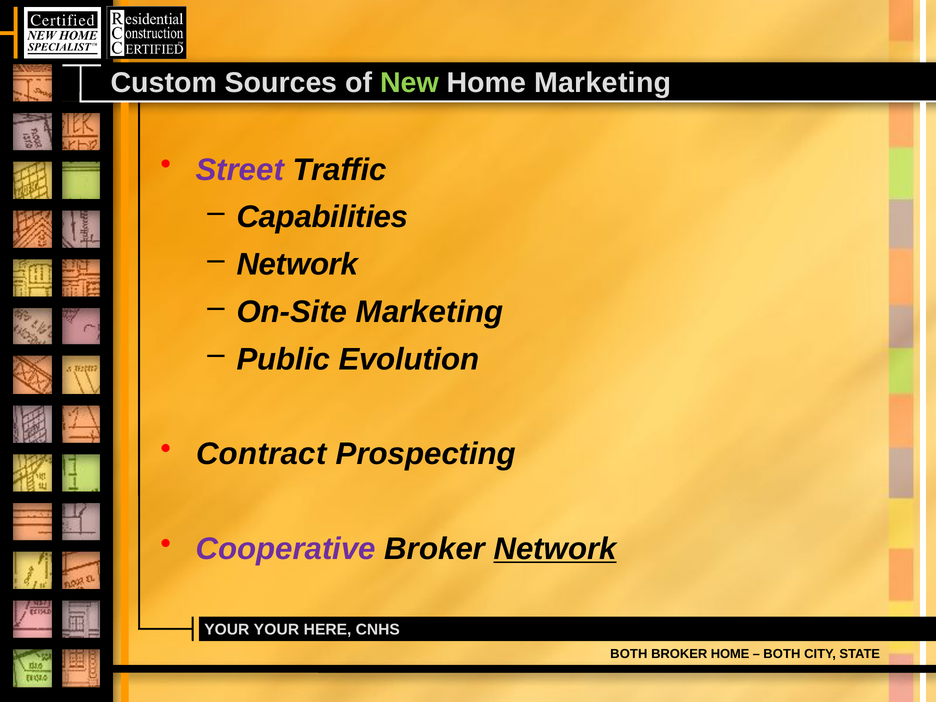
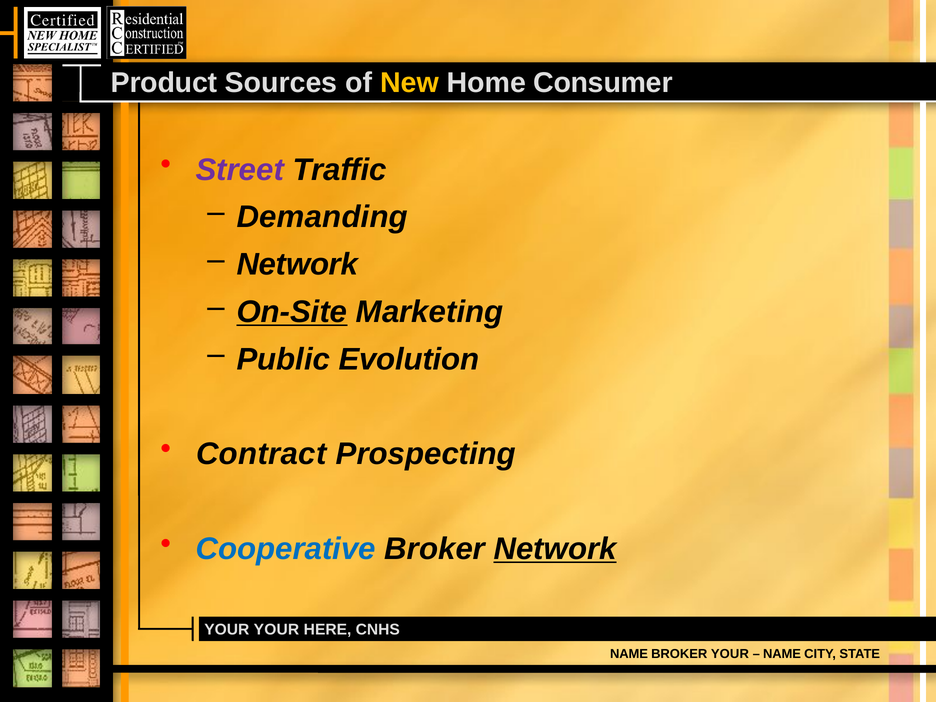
Custom: Custom -> Product
New colour: light green -> yellow
Home Marketing: Marketing -> Consumer
Capabilities: Capabilities -> Demanding
On-Site underline: none -> present
Cooperative colour: purple -> blue
BOTH at (629, 654): BOTH -> NAME
BROKER HOME: HOME -> YOUR
BOTH at (782, 654): BOTH -> NAME
